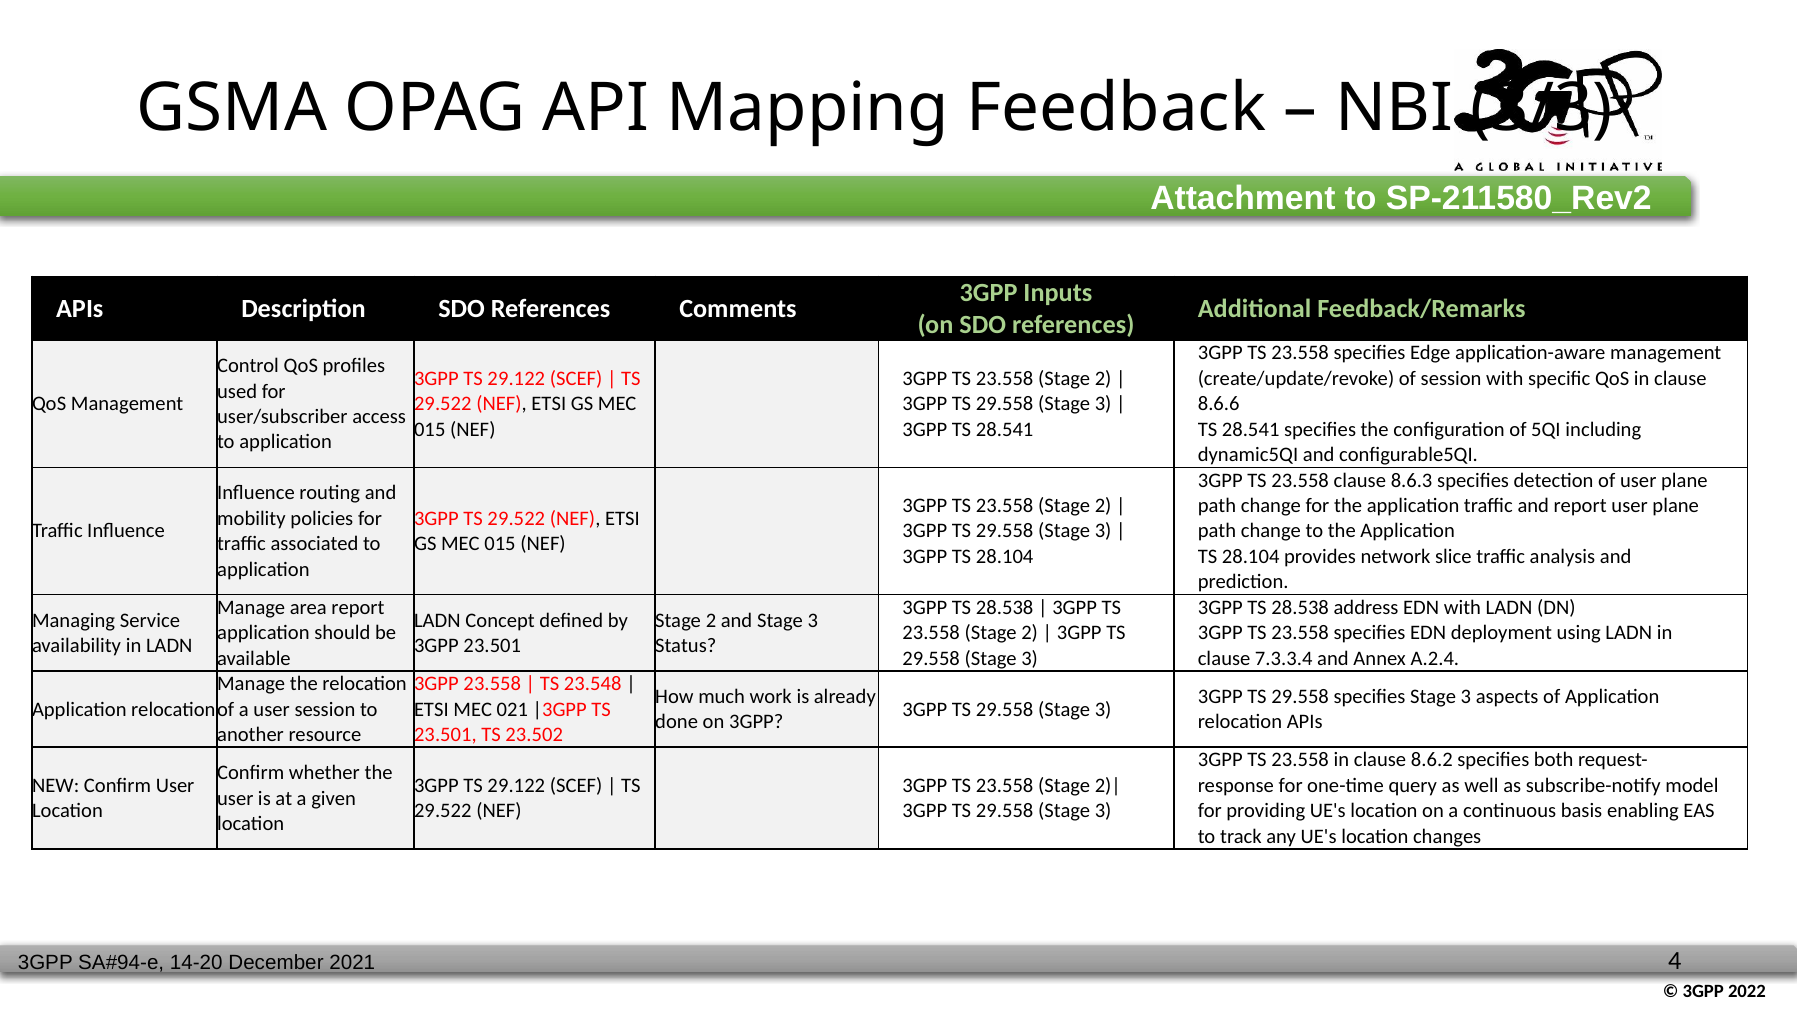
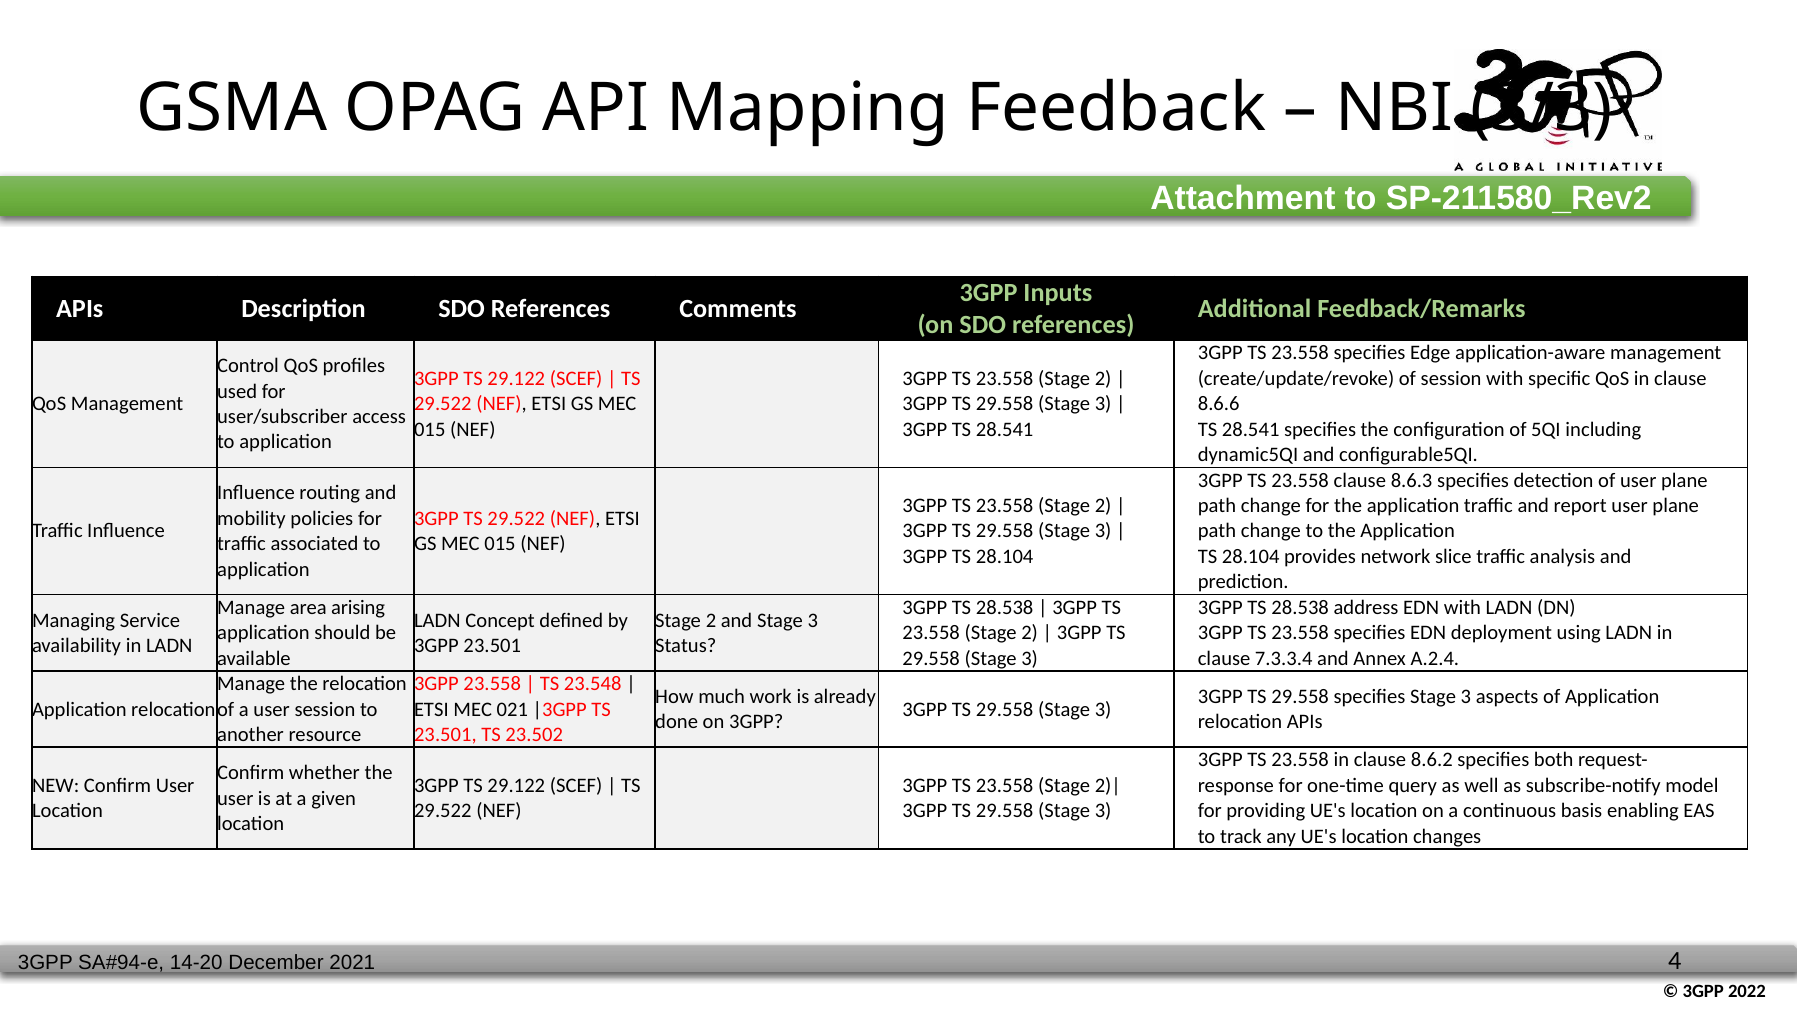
area report: report -> arising
